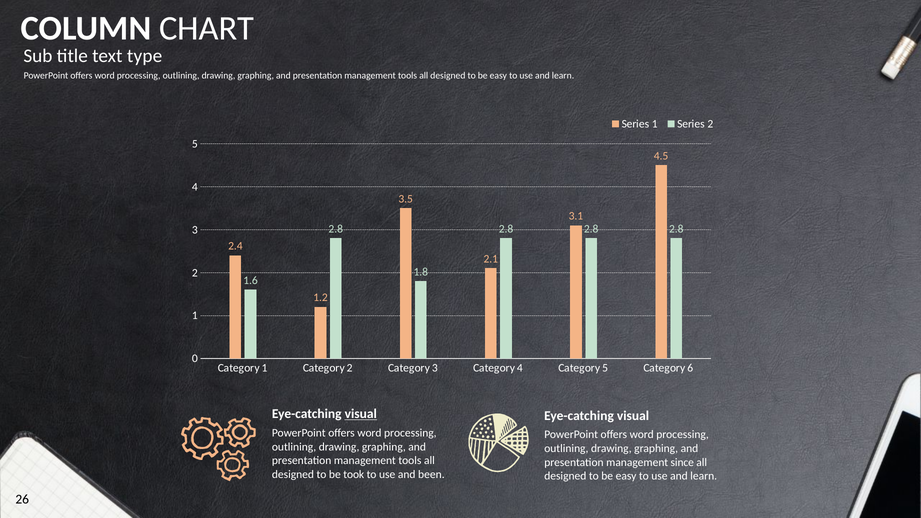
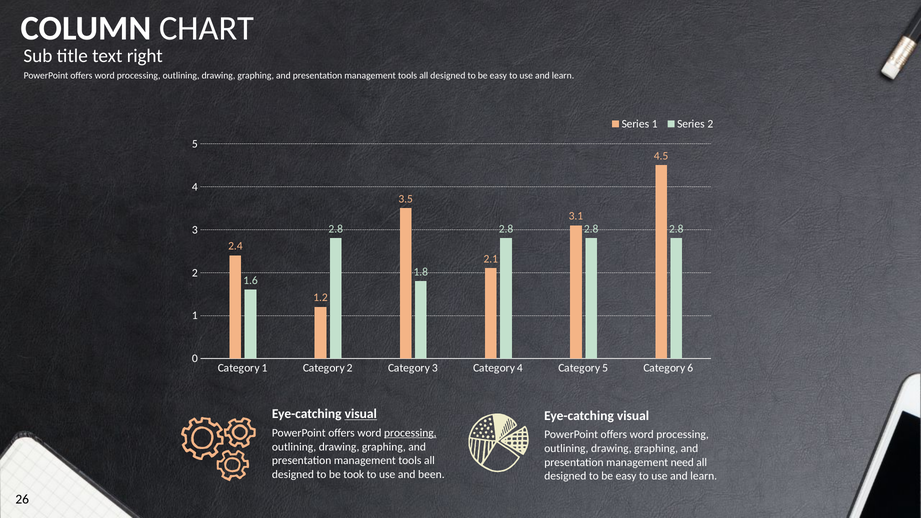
type: type -> right
processing at (410, 433) underline: none -> present
since: since -> need
